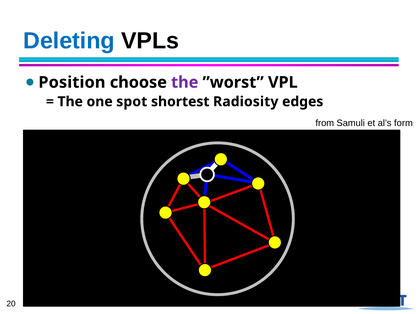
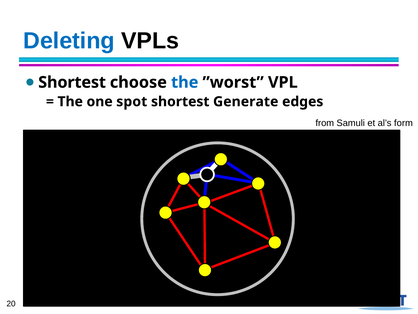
Position at (72, 82): Position -> Shortest
the at (185, 82) colour: purple -> blue
Radiosity: Radiosity -> Generate
